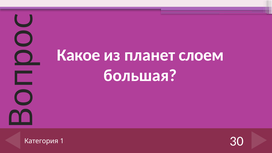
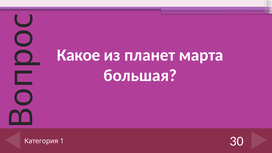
слоем: слоем -> марта
